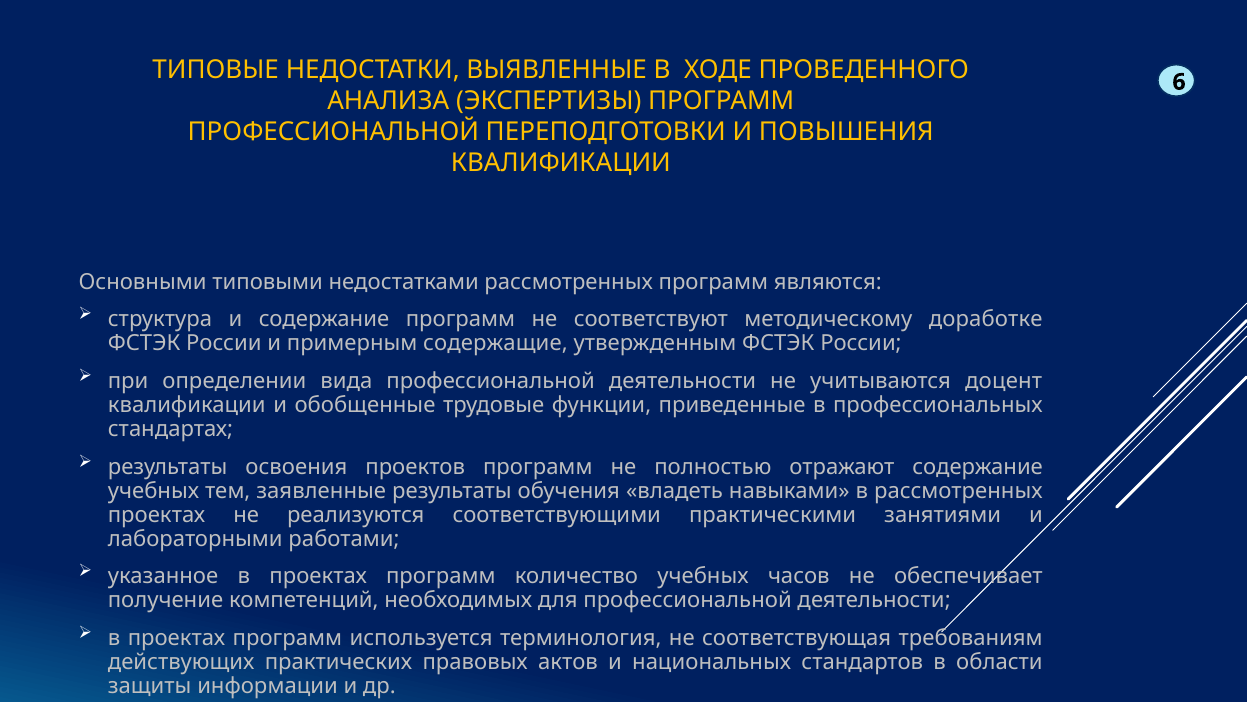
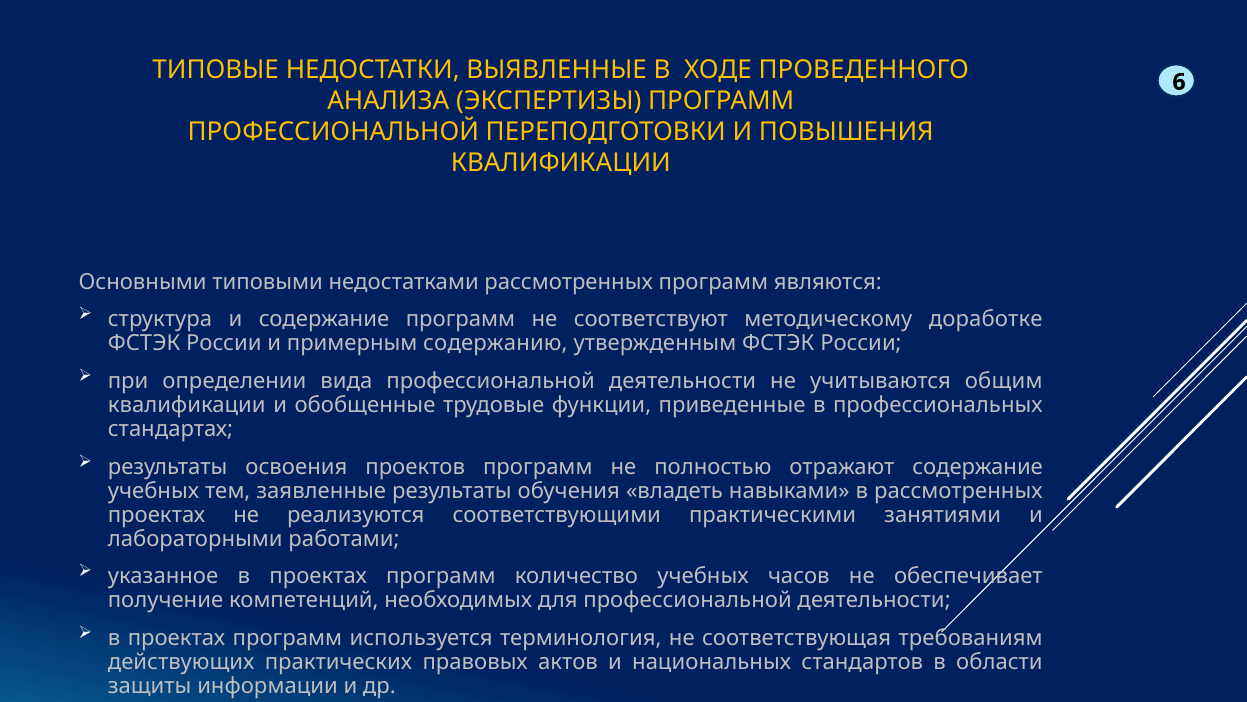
содержащие: содержащие -> содержанию
доцент: доцент -> общим
